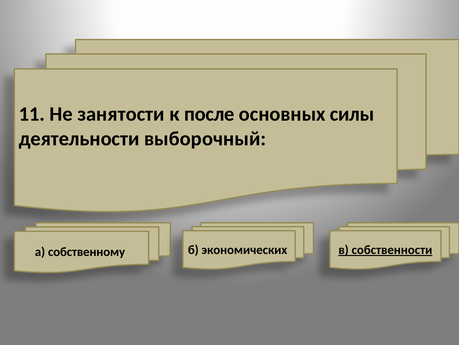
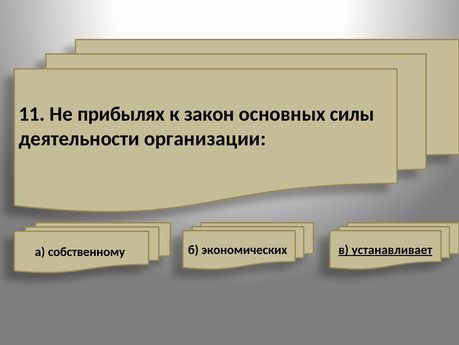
занятости: занятости -> прибылях
после: после -> закон
выборочный: выборочный -> организации
собственности: собственности -> устанавливает
